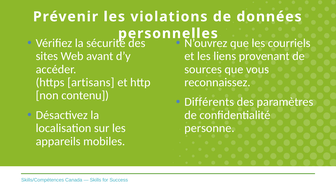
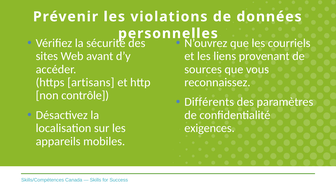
contenu: contenu -> contrôle
personne: personne -> exigences
